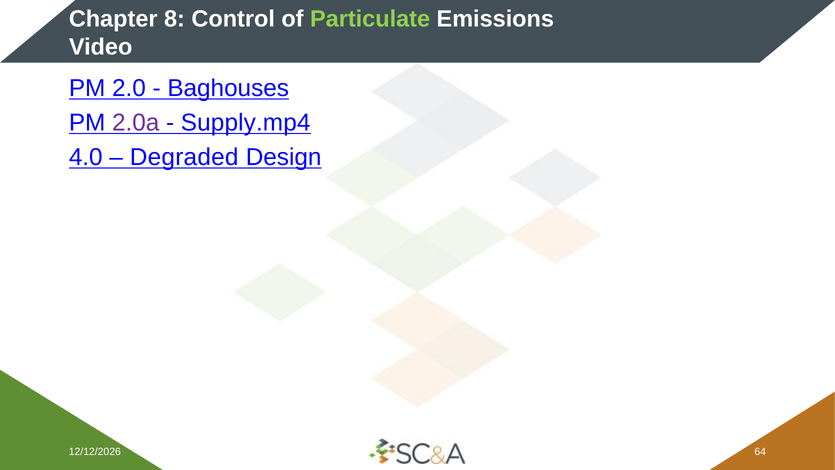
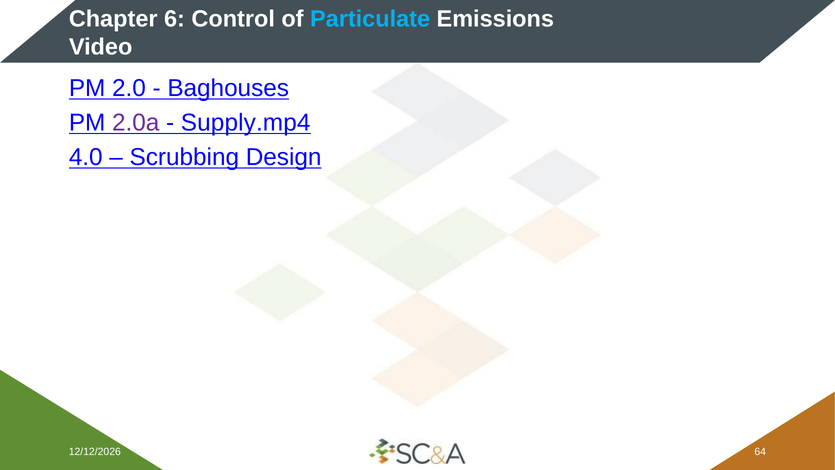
8: 8 -> 6
Particulate colour: light green -> light blue
Degraded: Degraded -> Scrubbing
